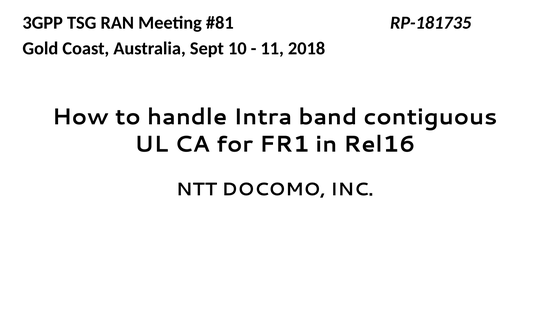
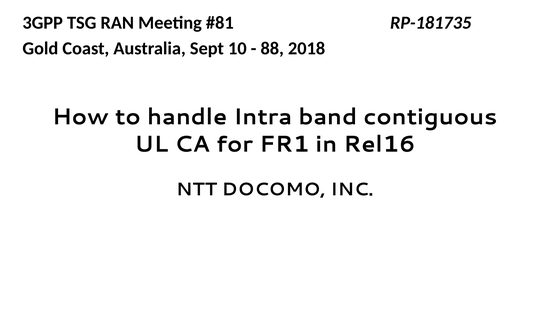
11: 11 -> 88
